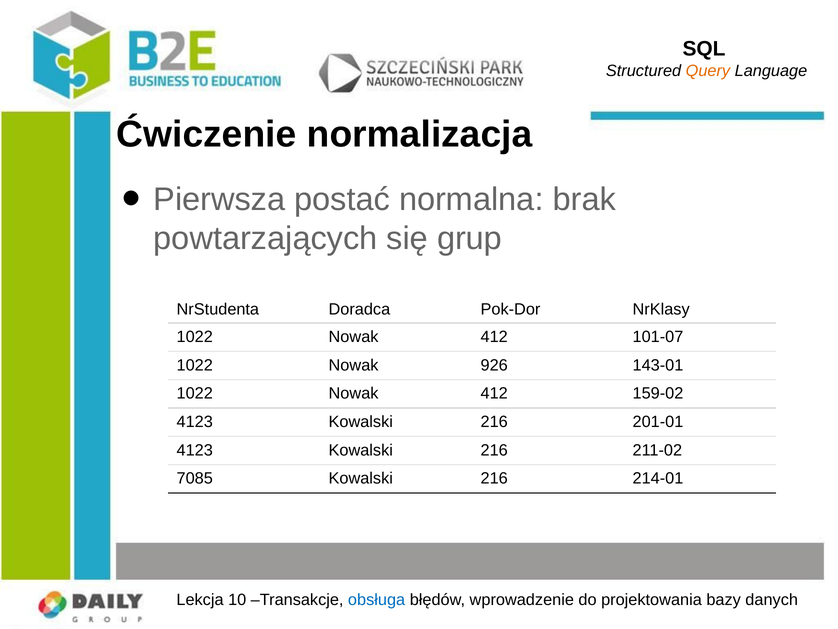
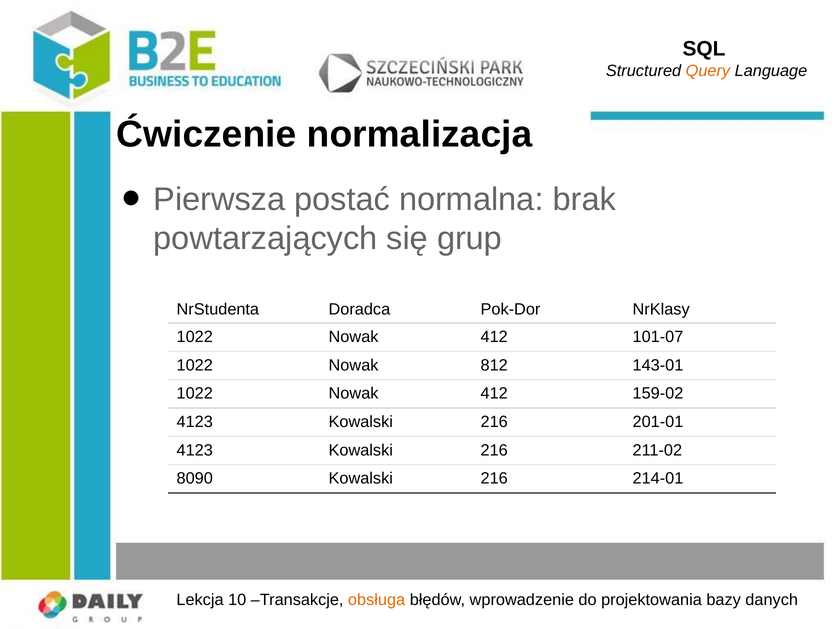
926: 926 -> 812
7085: 7085 -> 8090
obsługa colour: blue -> orange
